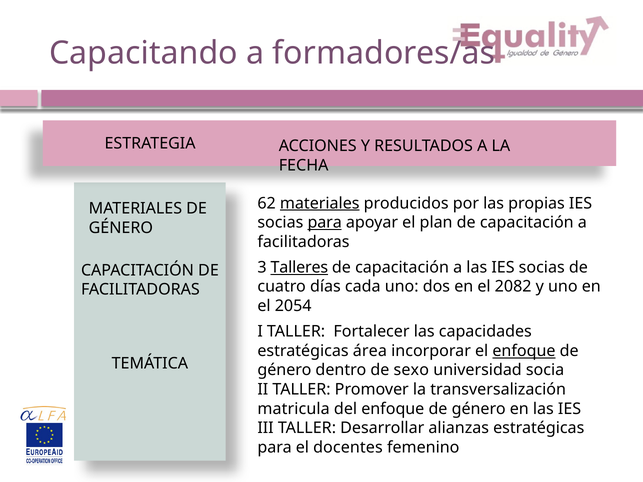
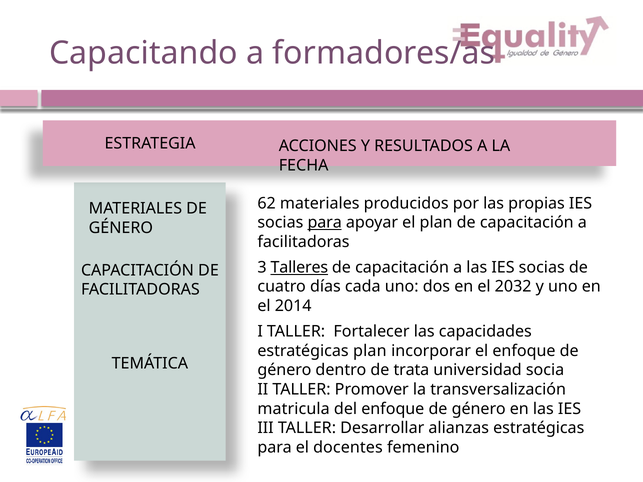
materiales at (320, 203) underline: present -> none
2082: 2082 -> 2032
2054: 2054 -> 2014
estratégicas área: área -> plan
enfoque at (524, 351) underline: present -> none
sexo: sexo -> trata
